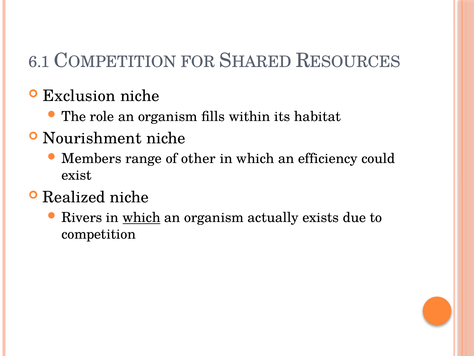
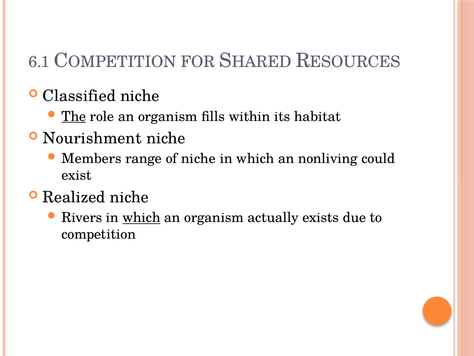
Exclusion: Exclusion -> Classified
The underline: none -> present
of other: other -> niche
efficiency: efficiency -> nonliving
